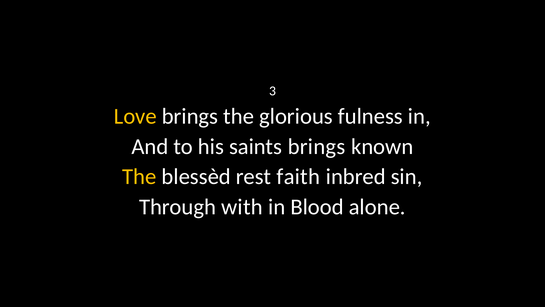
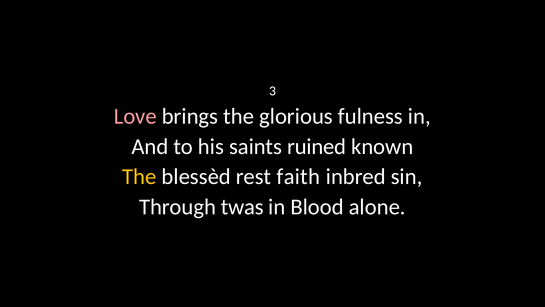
Love colour: yellow -> pink
saints brings: brings -> ruined
with: with -> twas
